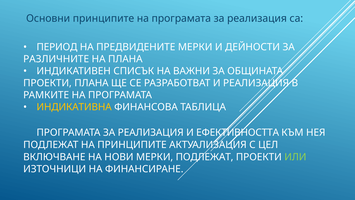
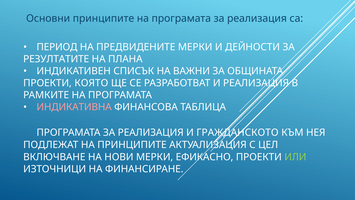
РАЗЛИЧНИТЕ: РАЗЛИЧНИТЕ -> РЕЗУЛТАТИТЕ
ПРОЕКТИ ПЛАНА: ПЛАНА -> КОЯТО
ИНДИКАТИВНА colour: yellow -> pink
ЕФЕКТИВНОСТТА: ЕФЕКТИВНОСТТА -> ГРАЖДАНСКОТО
МЕРКИ ПОДЛЕЖАТ: ПОДЛЕЖАТ -> ЕФИКАСНО
